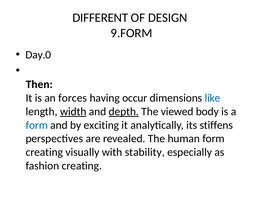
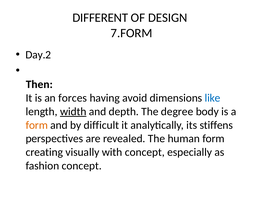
9.FORM: 9.FORM -> 7.FORM
Day.0: Day.0 -> Day.2
occur: occur -> avoid
depth underline: present -> none
viewed: viewed -> degree
form at (37, 125) colour: blue -> orange
exciting: exciting -> difficult
with stability: stability -> concept
fashion creating: creating -> concept
